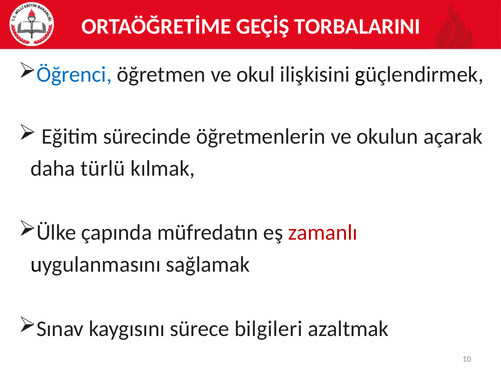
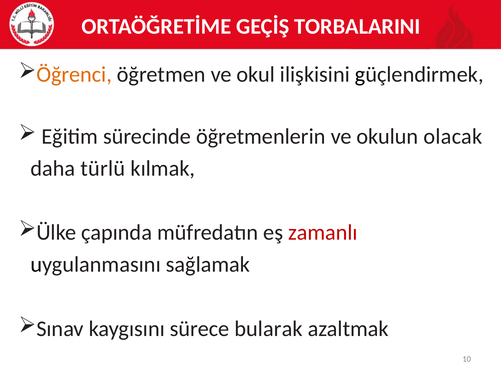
Öğrenci colour: blue -> orange
açarak: açarak -> olacak
bilgileri: bilgileri -> bularak
